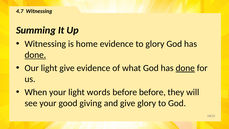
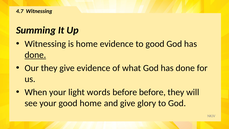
to glory: glory -> good
Our light: light -> they
done at (185, 68) underline: present -> none
good giving: giving -> home
